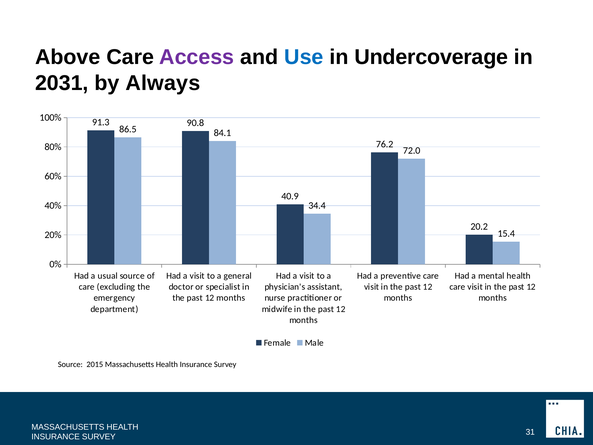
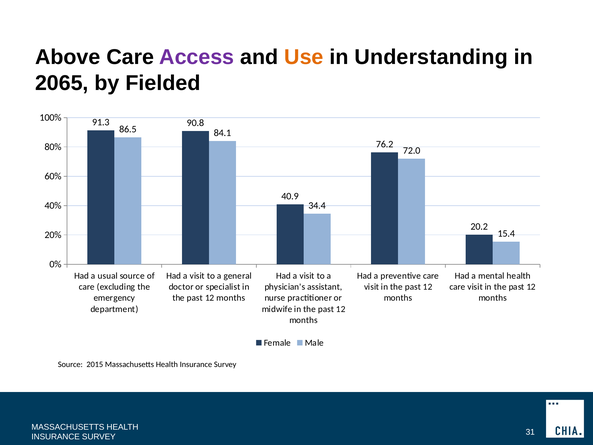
Use colour: blue -> orange
Undercoverage: Undercoverage -> Understanding
2031: 2031 -> 2065
Always: Always -> Fielded
